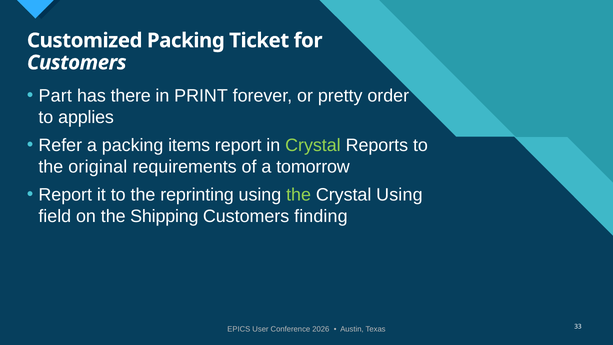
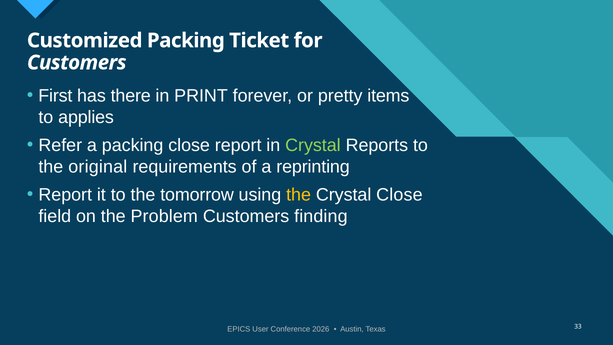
Part: Part -> First
order: order -> items
packing items: items -> close
tomorrow: tomorrow -> reprinting
reprinting: reprinting -> tomorrow
the at (299, 195) colour: light green -> yellow
Crystal Using: Using -> Close
Shipping: Shipping -> Problem
